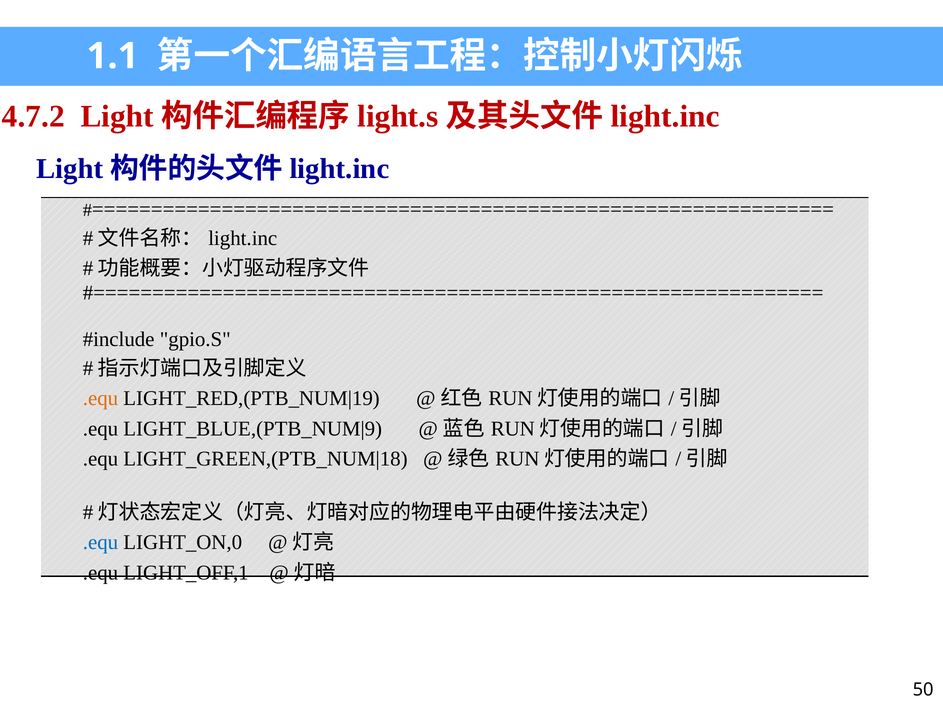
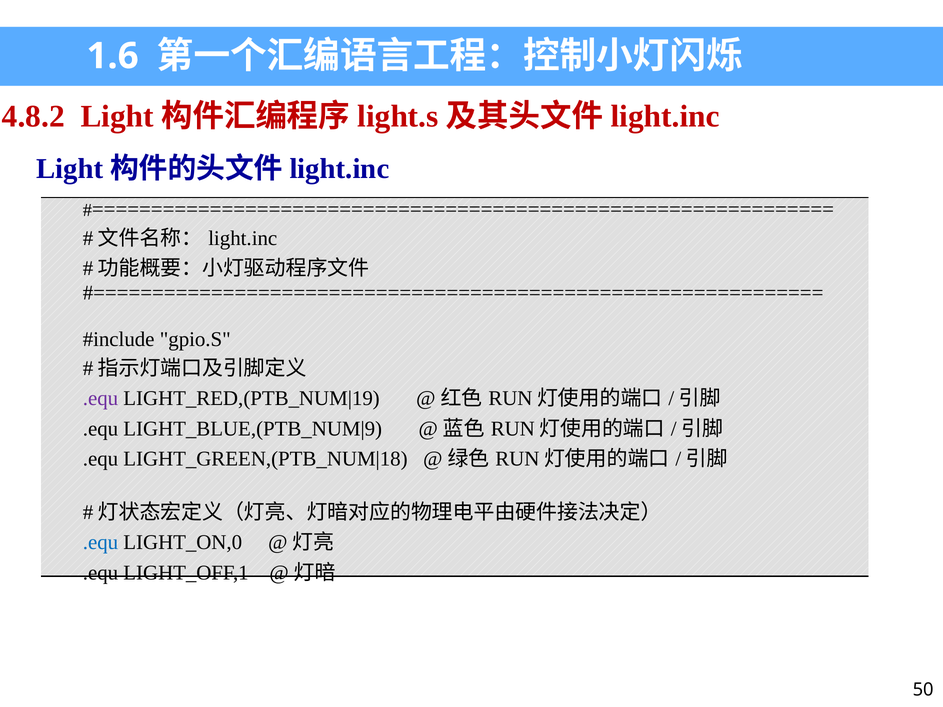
1.1: 1.1 -> 1.6
4.7.2: 4.7.2 -> 4.8.2
.equ at (100, 399) colour: orange -> purple
